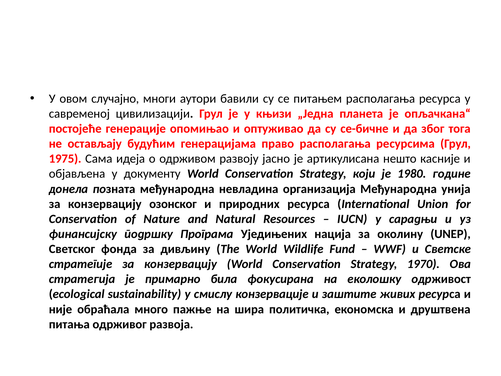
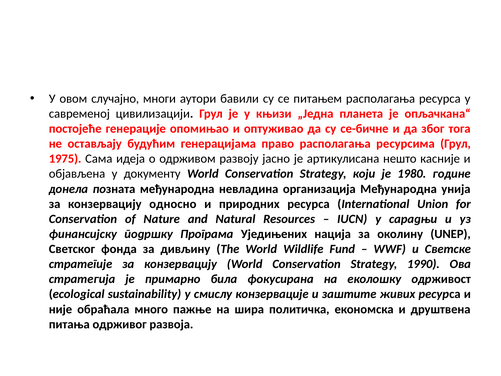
озонског: озонског -> односно
1970: 1970 -> 1990
